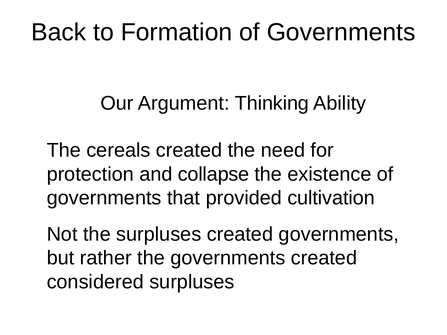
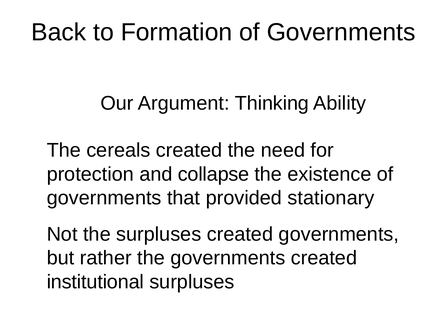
cultivation: cultivation -> stationary
considered: considered -> institutional
